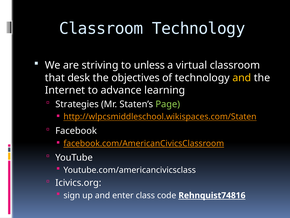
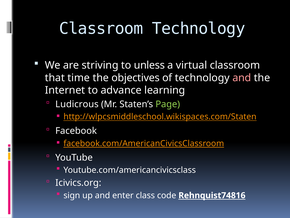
desk: desk -> time
and at (242, 78) colour: yellow -> pink
Strategies: Strategies -> Ludicrous
